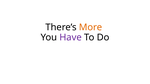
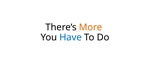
Have colour: purple -> blue
